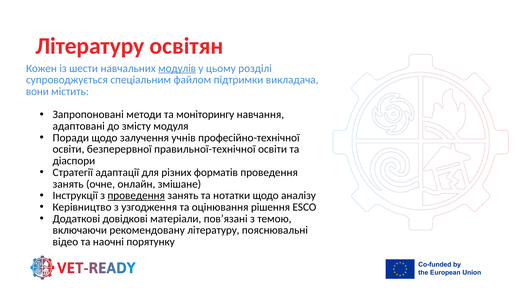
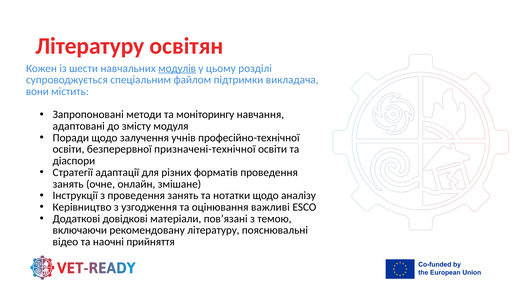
правильної-технічної: правильної-технічної -> призначені-технічної
проведення at (136, 195) underline: present -> none
рішення: рішення -> важливі
порятунку: порятунку -> прийняття
